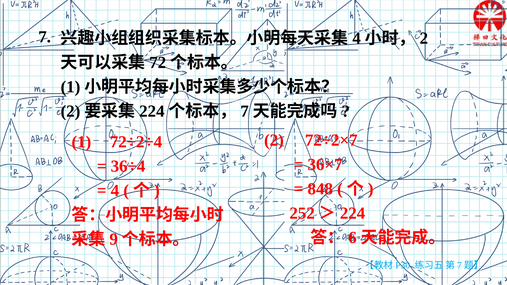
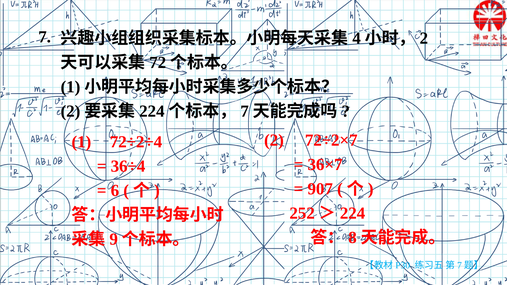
848: 848 -> 907
4 at (115, 191): 4 -> 6
6: 6 -> 8
